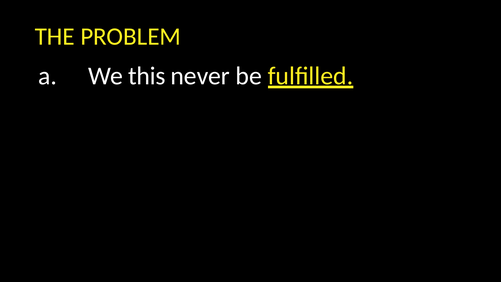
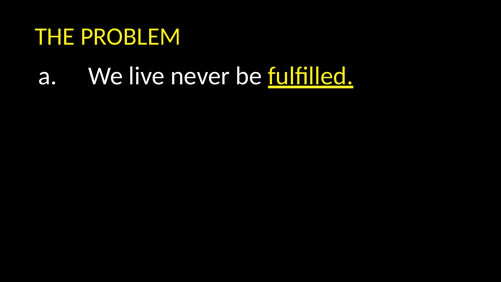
this: this -> live
